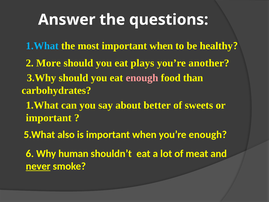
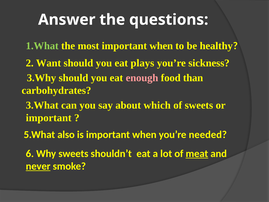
1.What at (42, 46) colour: light blue -> light green
More: More -> Want
another: another -> sickness
1.What at (42, 105): 1.What -> 3.What
better: better -> which
you’re enough: enough -> needed
Why human: human -> sweets
meat underline: none -> present
